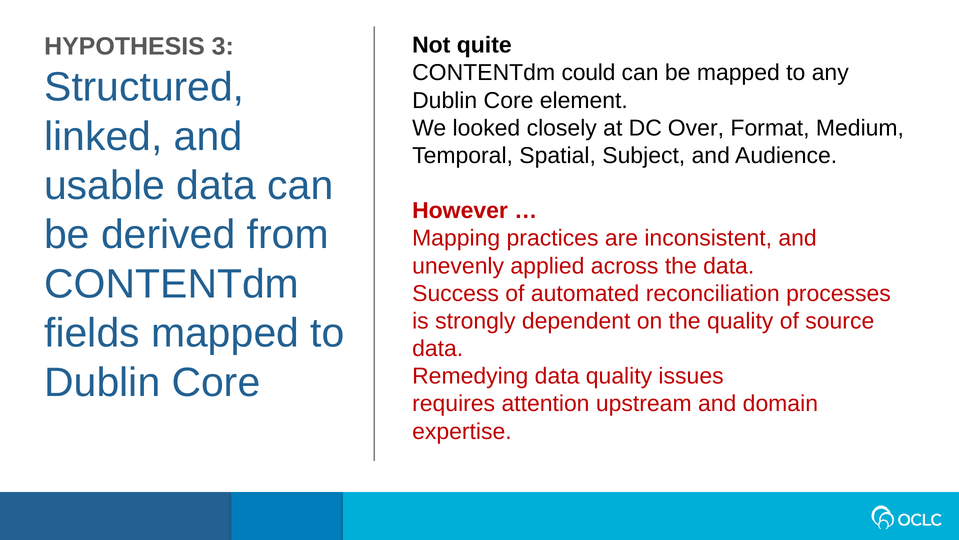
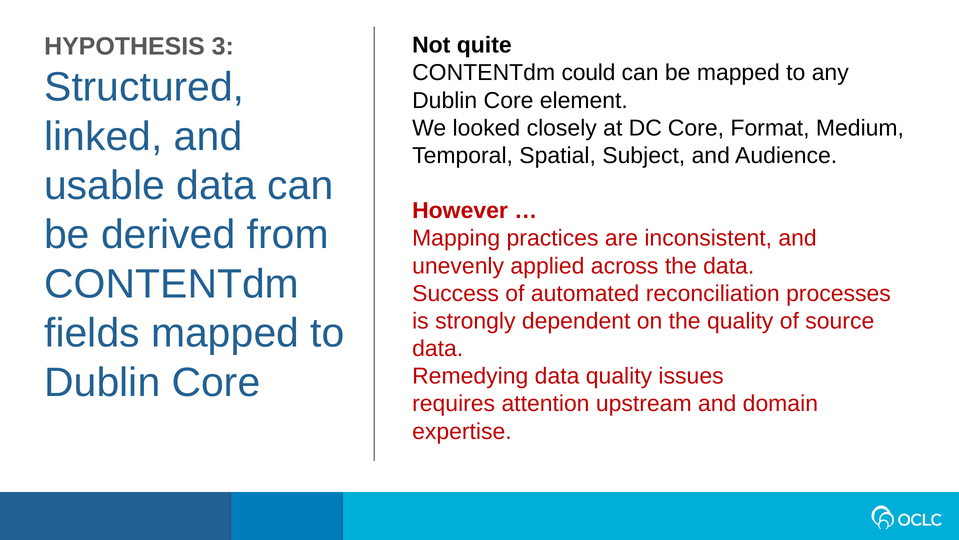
DC Over: Over -> Core
